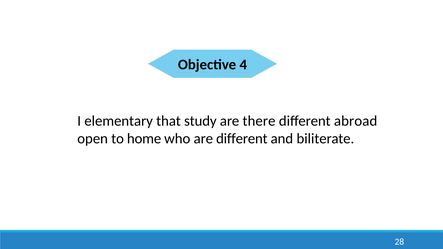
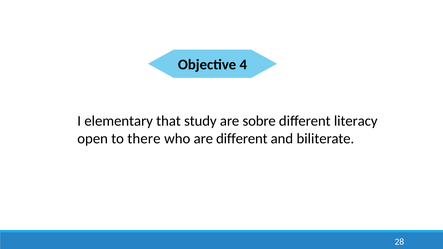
there: there -> sobre
abroad: abroad -> literacy
home: home -> there
